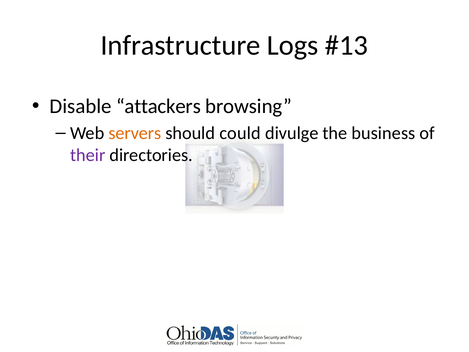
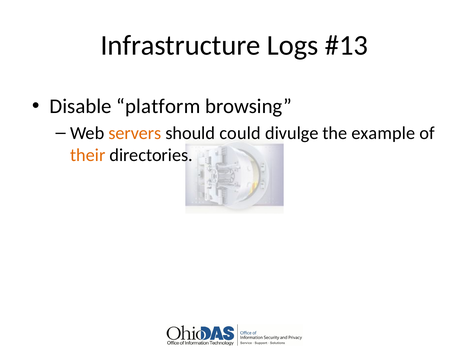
attackers: attackers -> platform
business: business -> example
their colour: purple -> orange
